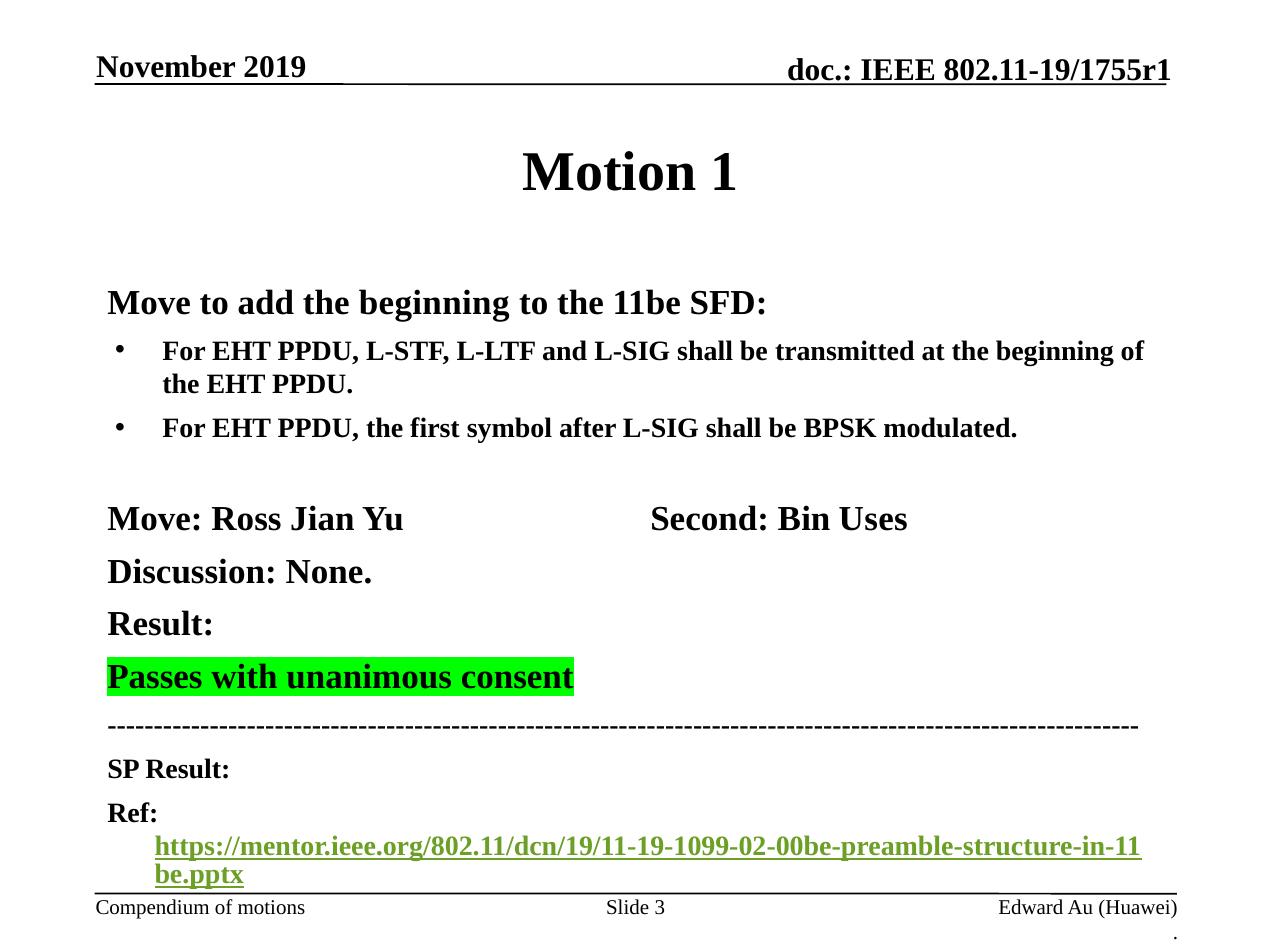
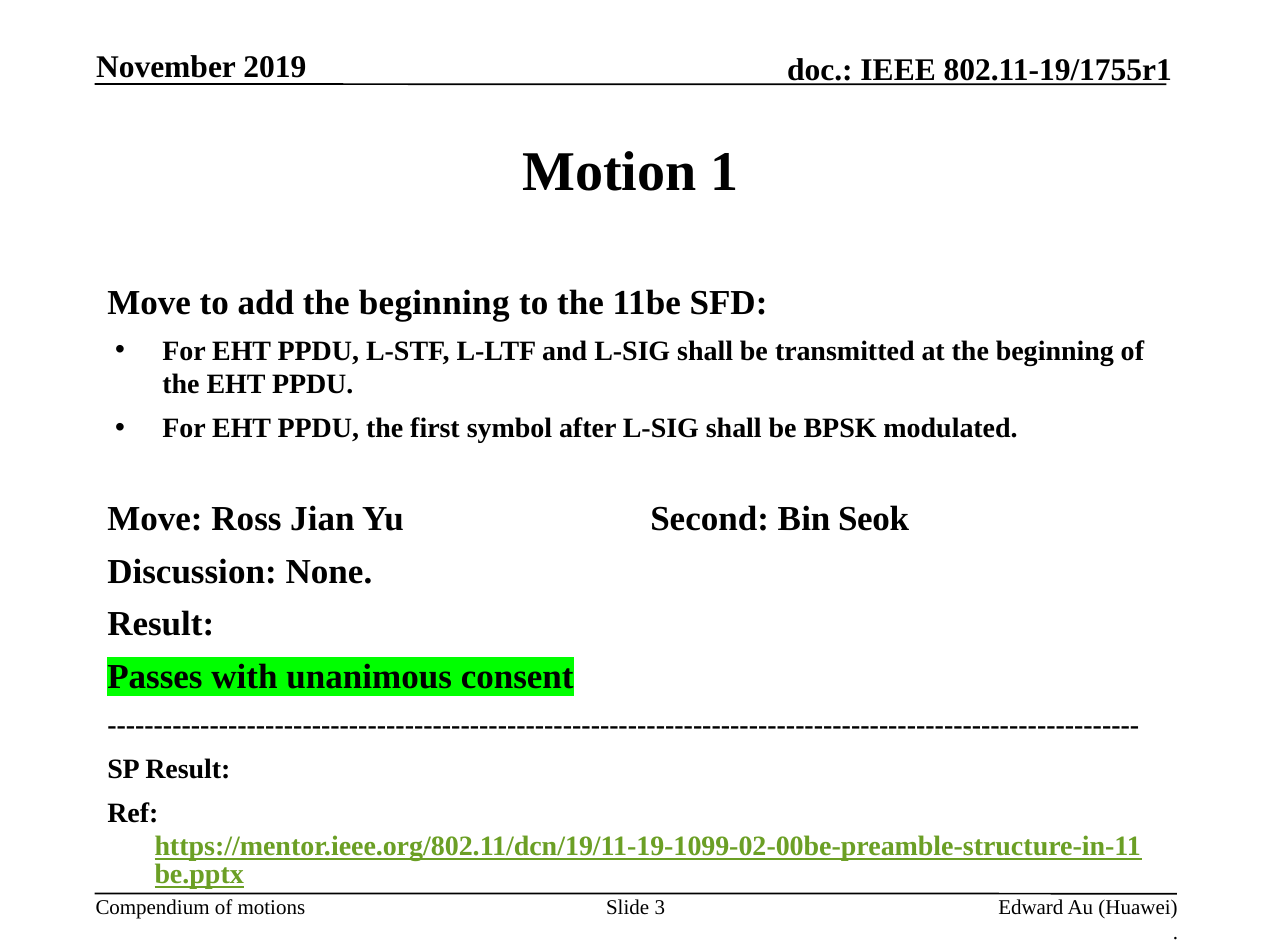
Uses: Uses -> Seok
